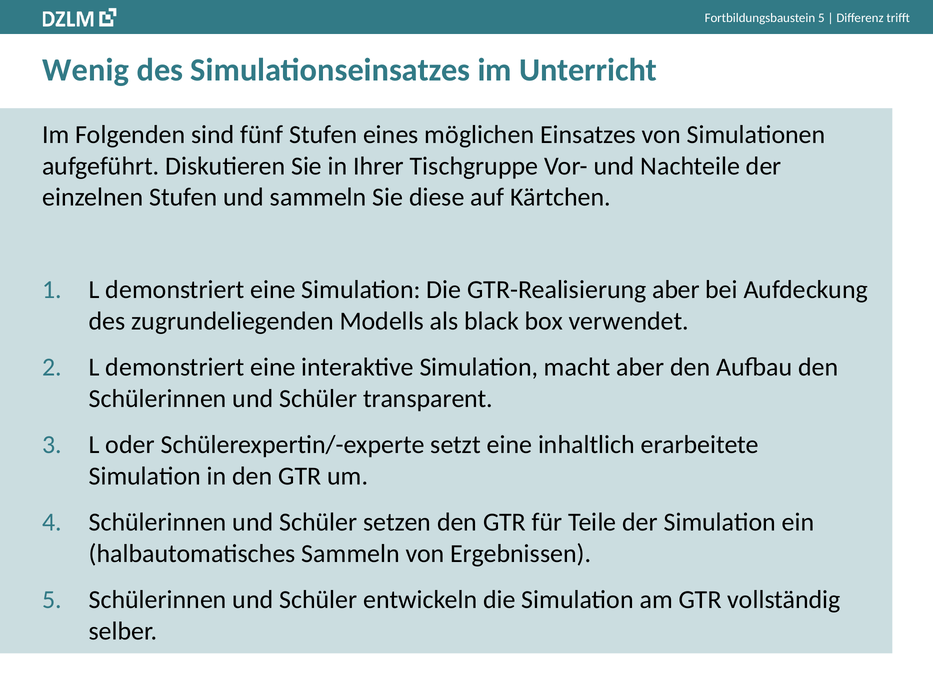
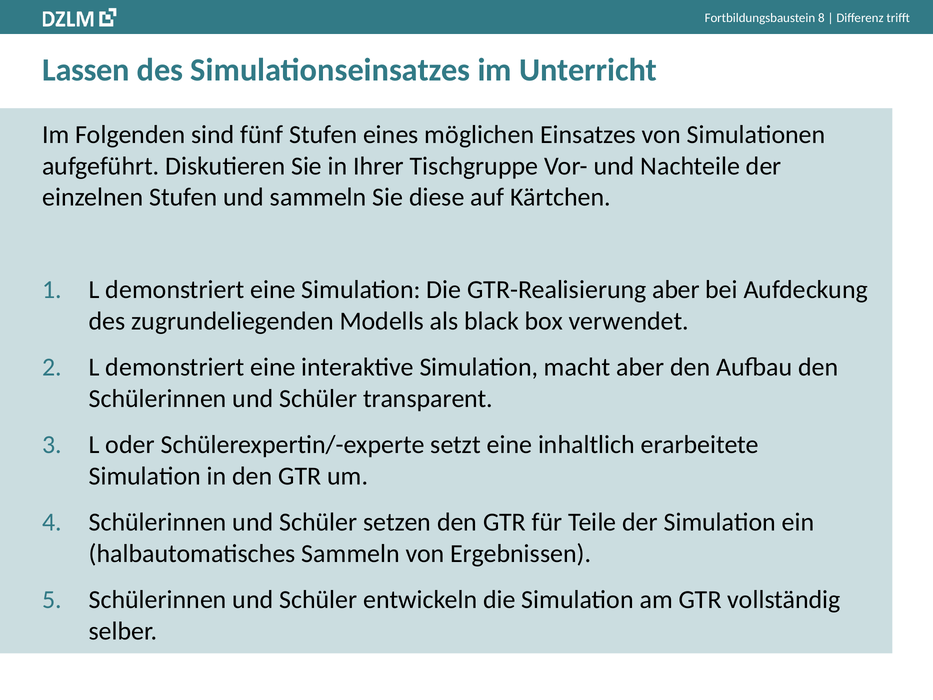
Fortbildungsbaustein 5: 5 -> 8
Wenig: Wenig -> Lassen
